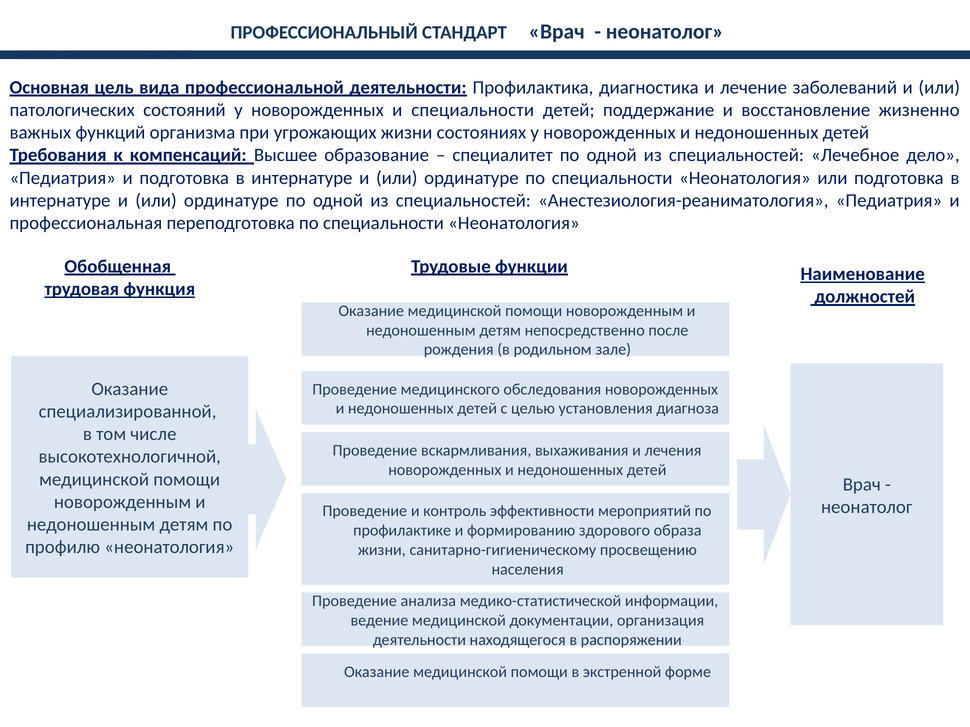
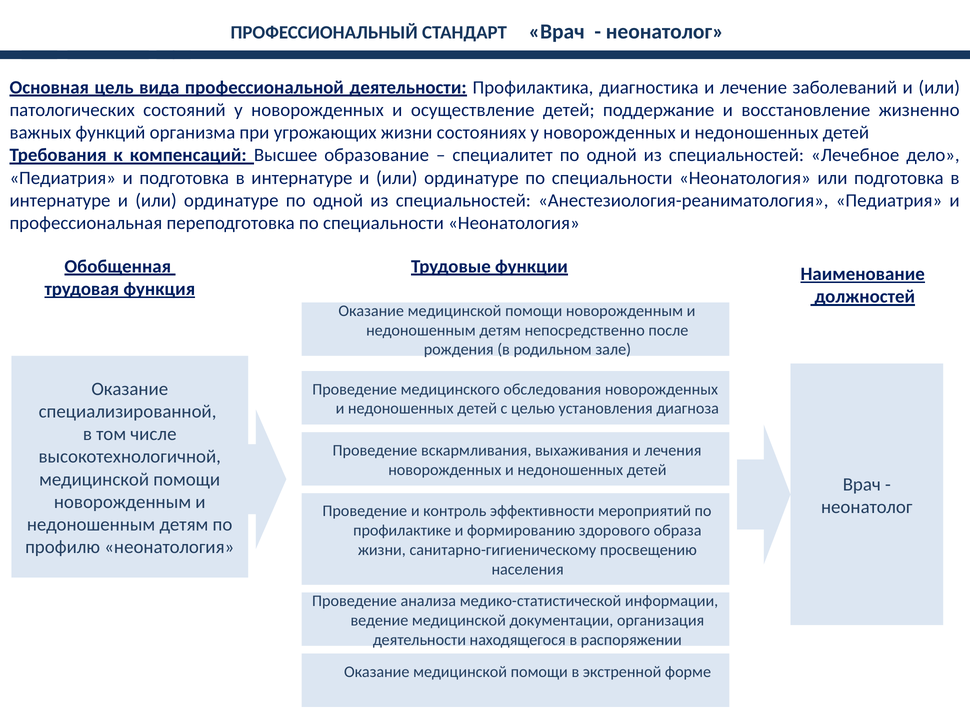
и специальности: специальности -> осуществление
